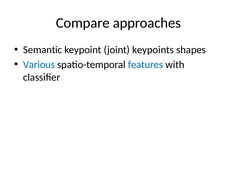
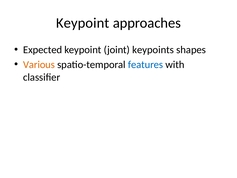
Compare at (83, 23): Compare -> Keypoint
Semantic: Semantic -> Expected
Various colour: blue -> orange
